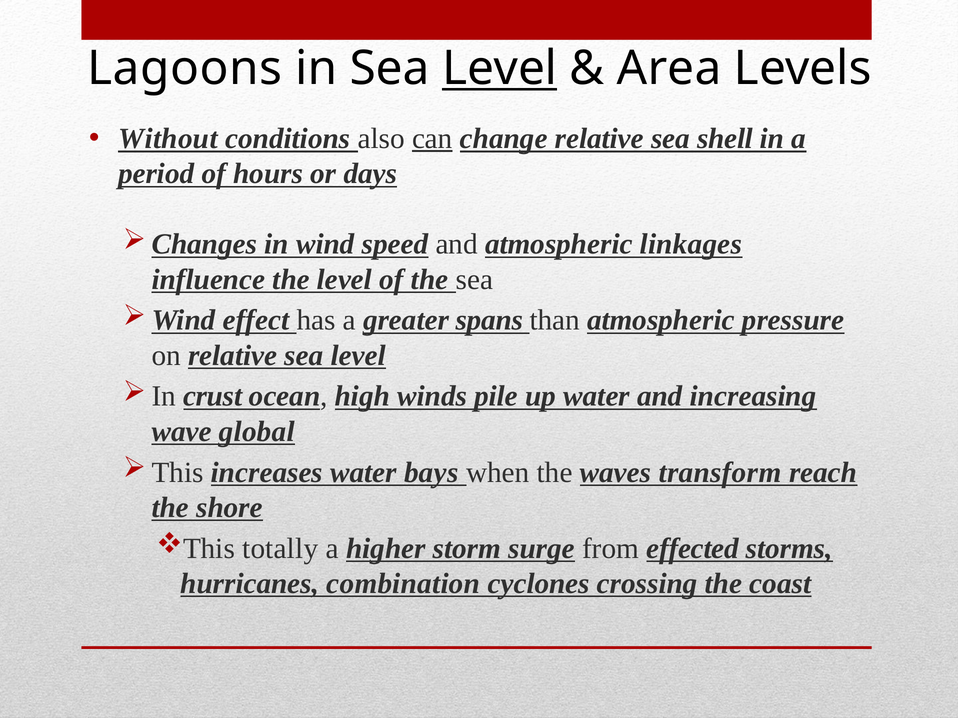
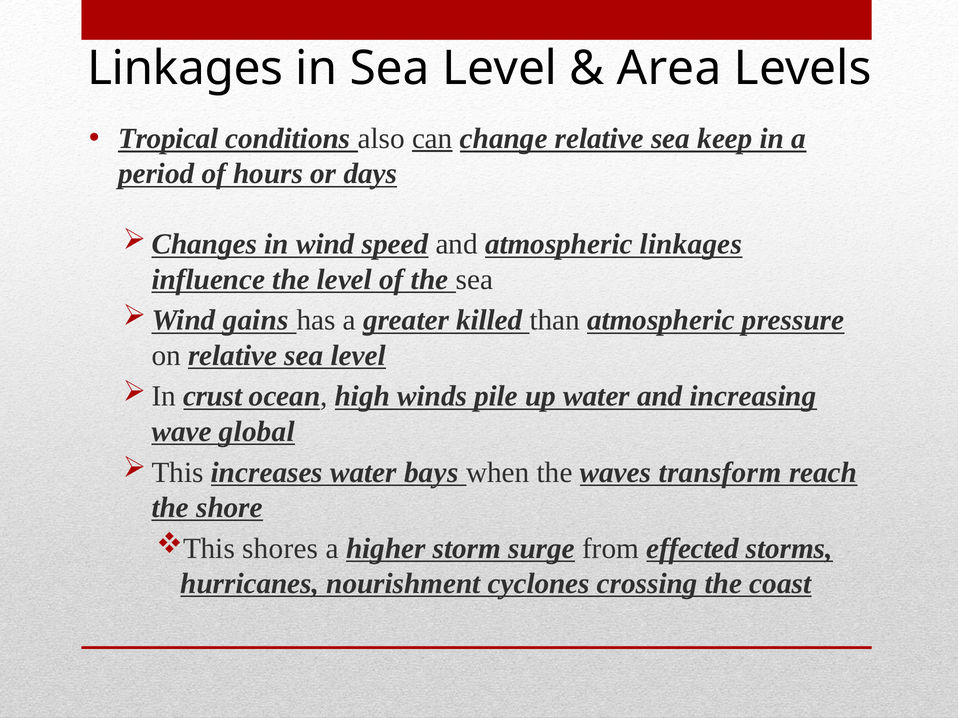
Lagoons at (185, 69): Lagoons -> Linkages
Level at (500, 69) underline: present -> none
Without: Without -> Tropical
shell: shell -> keep
effect: effect -> gains
spans: spans -> killed
totally: totally -> shores
combination: combination -> nourishment
